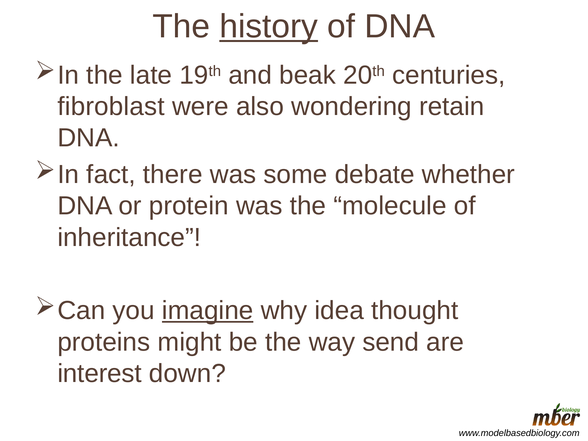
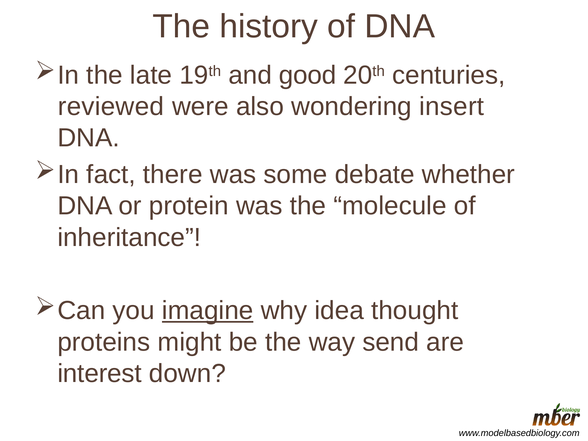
history underline: present -> none
beak: beak -> good
fibroblast: fibroblast -> reviewed
retain: retain -> insert
